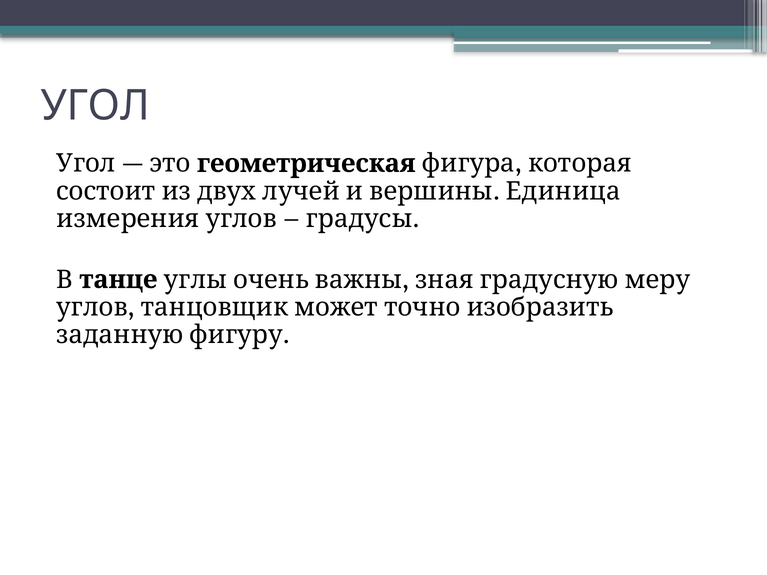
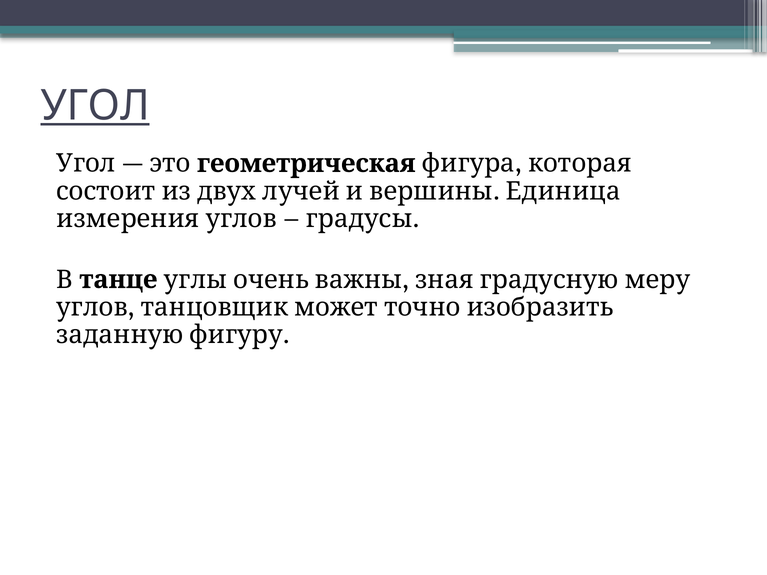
УГОЛ at (95, 106) underline: none -> present
